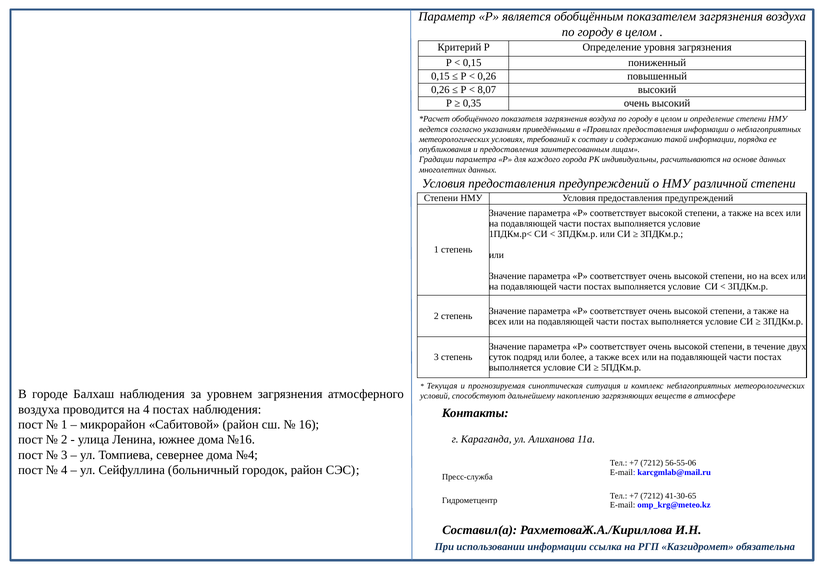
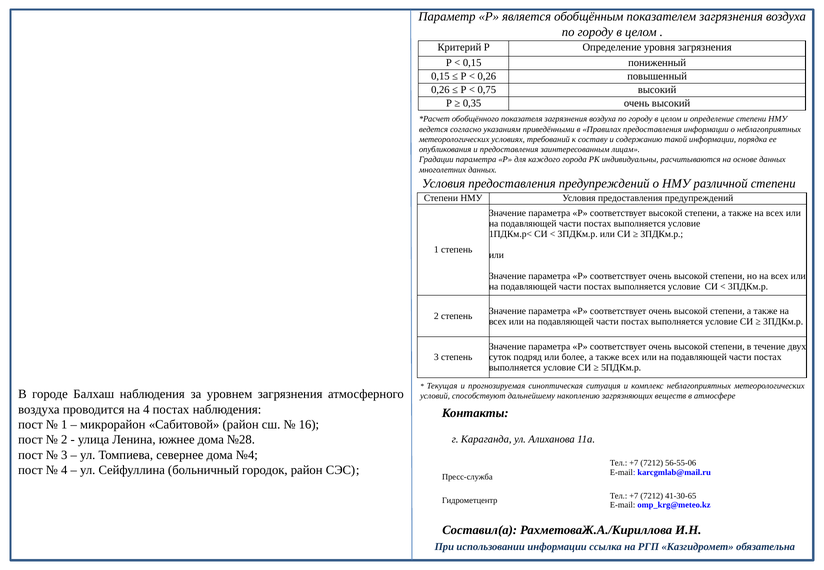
8,07: 8,07 -> 0,75
№16: №16 -> №28
